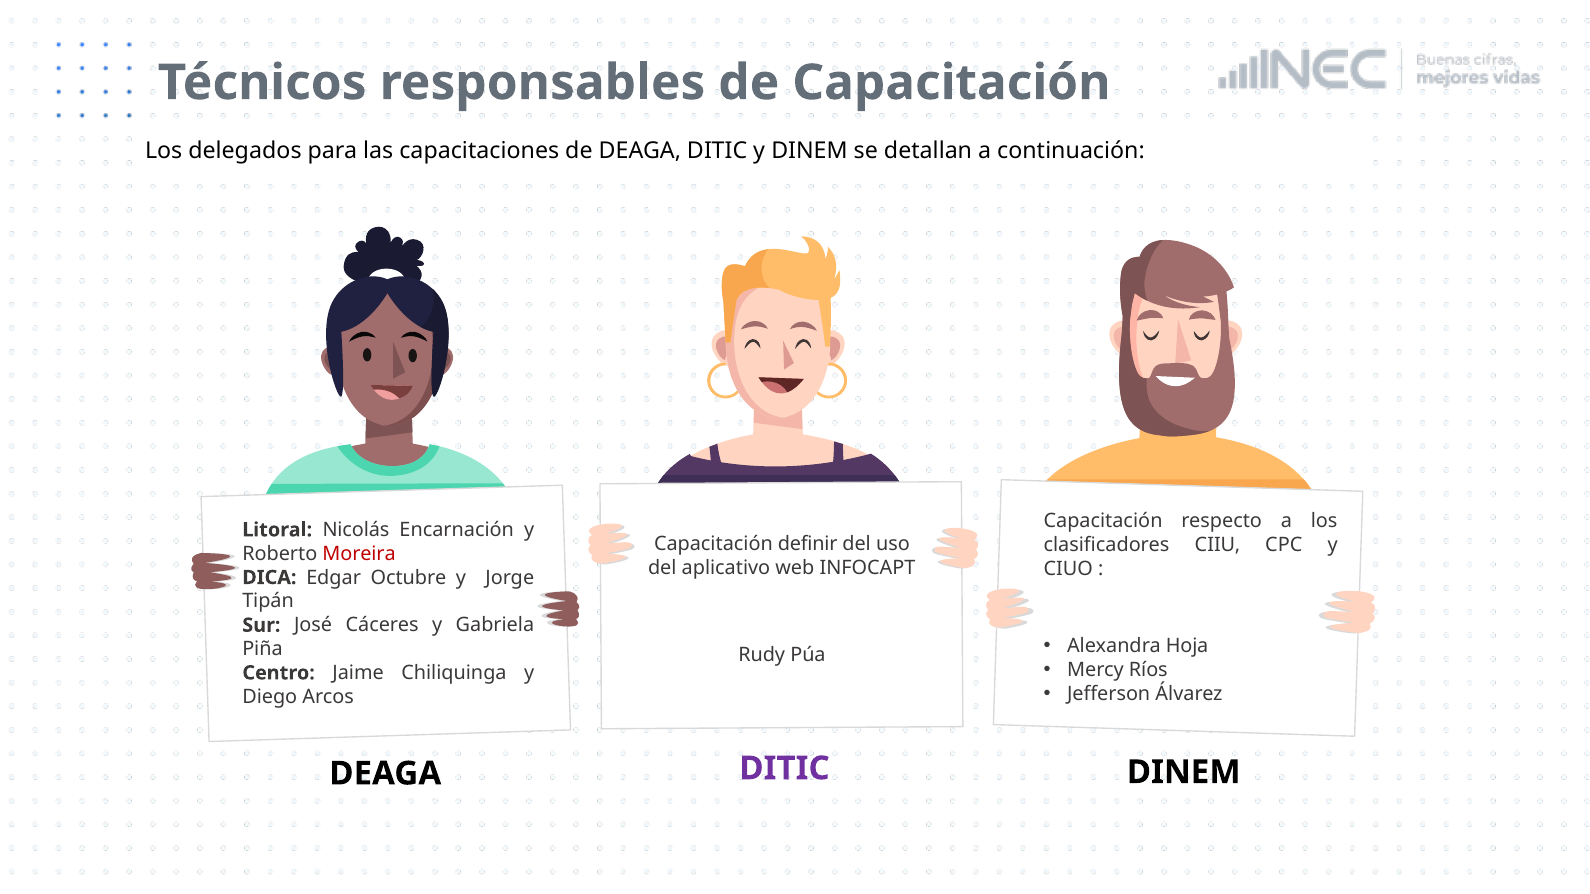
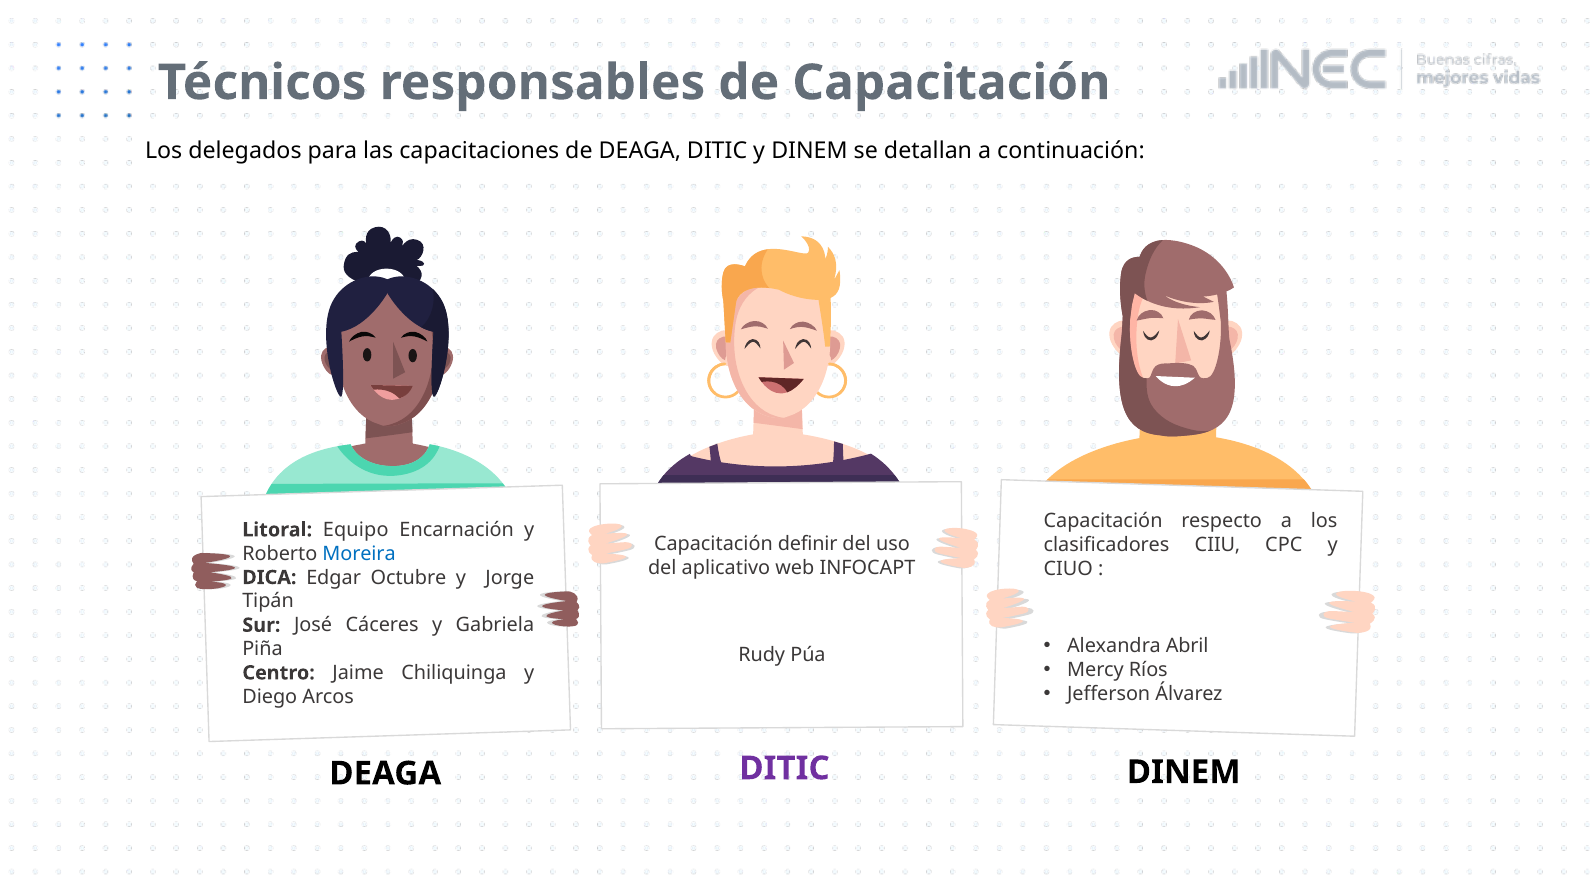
Nicolás: Nicolás -> Equipo
Moreira colour: red -> blue
Hoja: Hoja -> Abril
